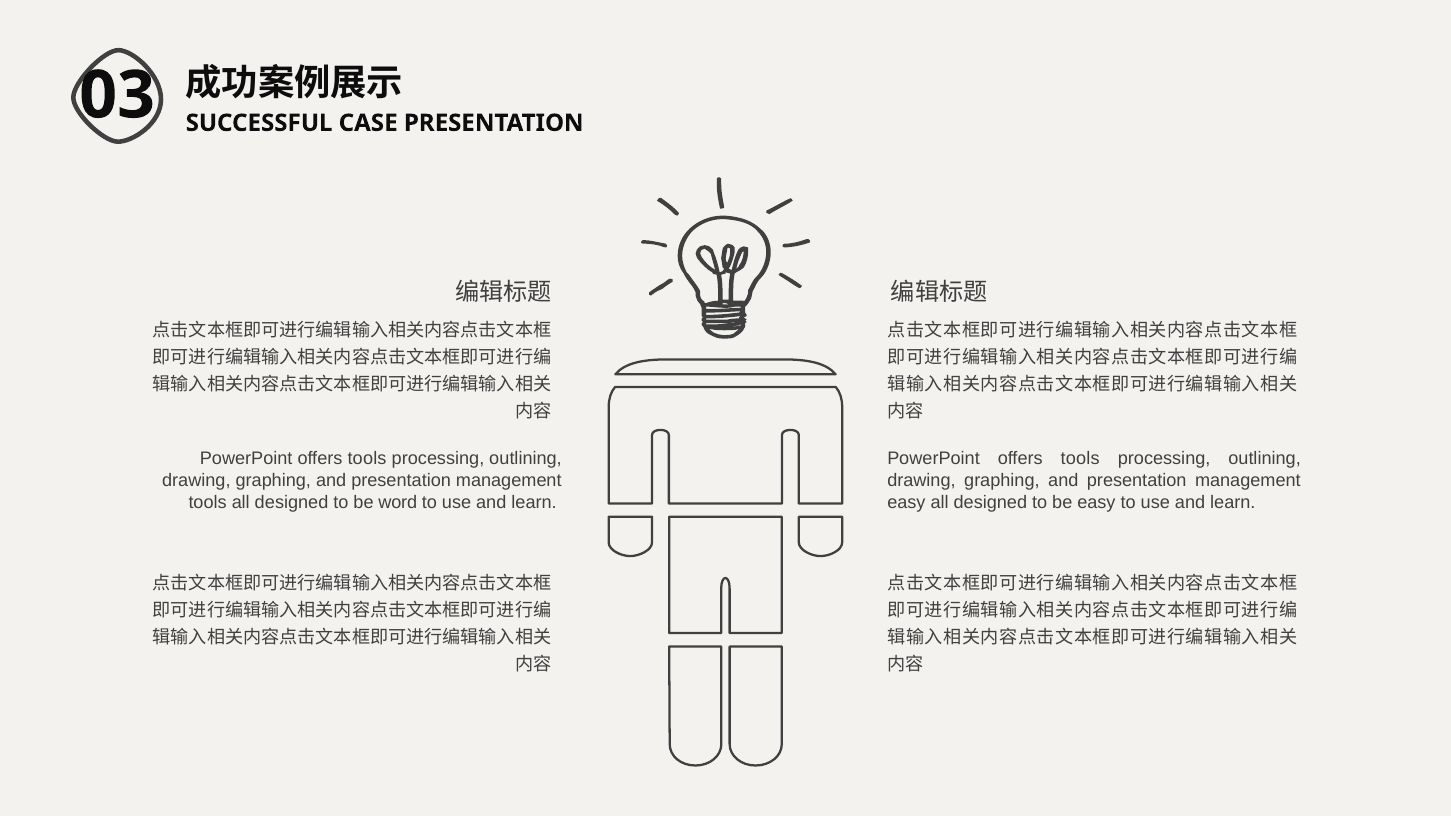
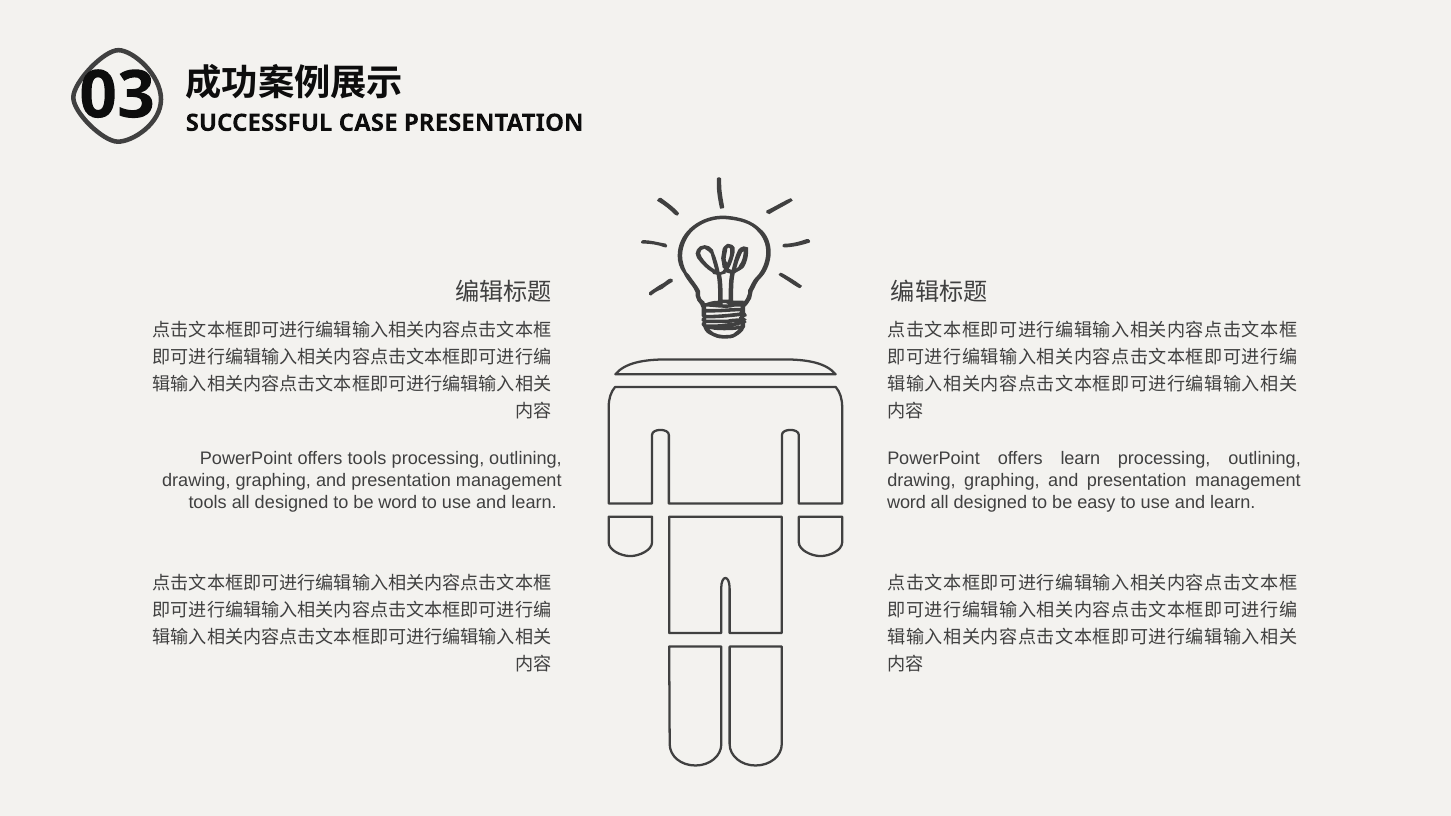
tools at (1080, 459): tools -> learn
easy at (906, 503): easy -> word
